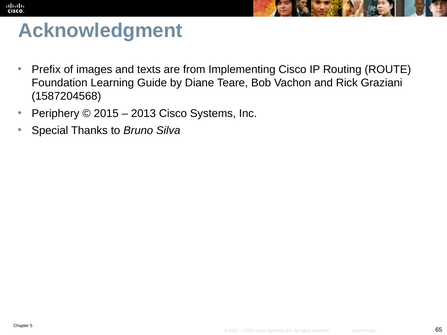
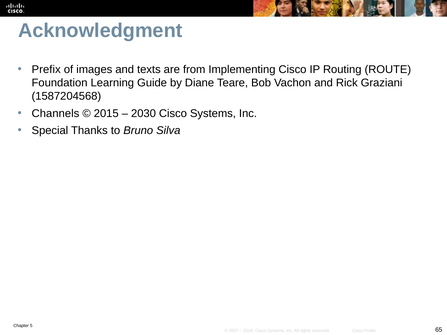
Periphery: Periphery -> Channels
2013: 2013 -> 2030
